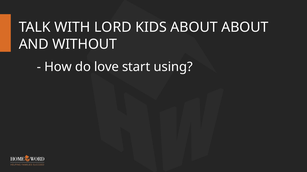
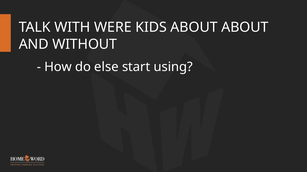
LORD: LORD -> WERE
love: love -> else
